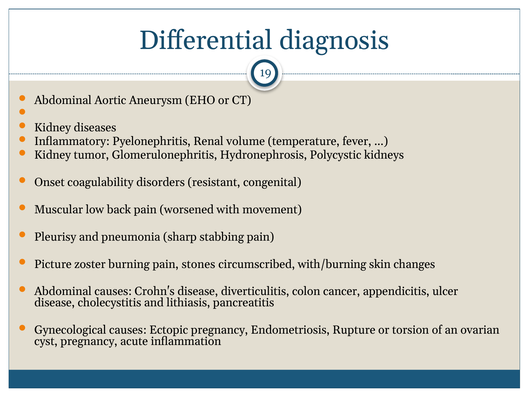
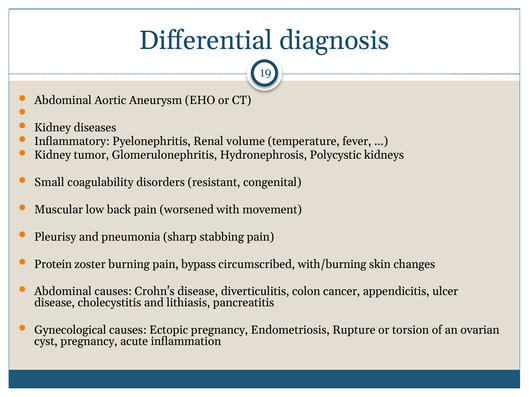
Onset: Onset -> Small
Picture: Picture -> Protein
stones: stones -> bypass
